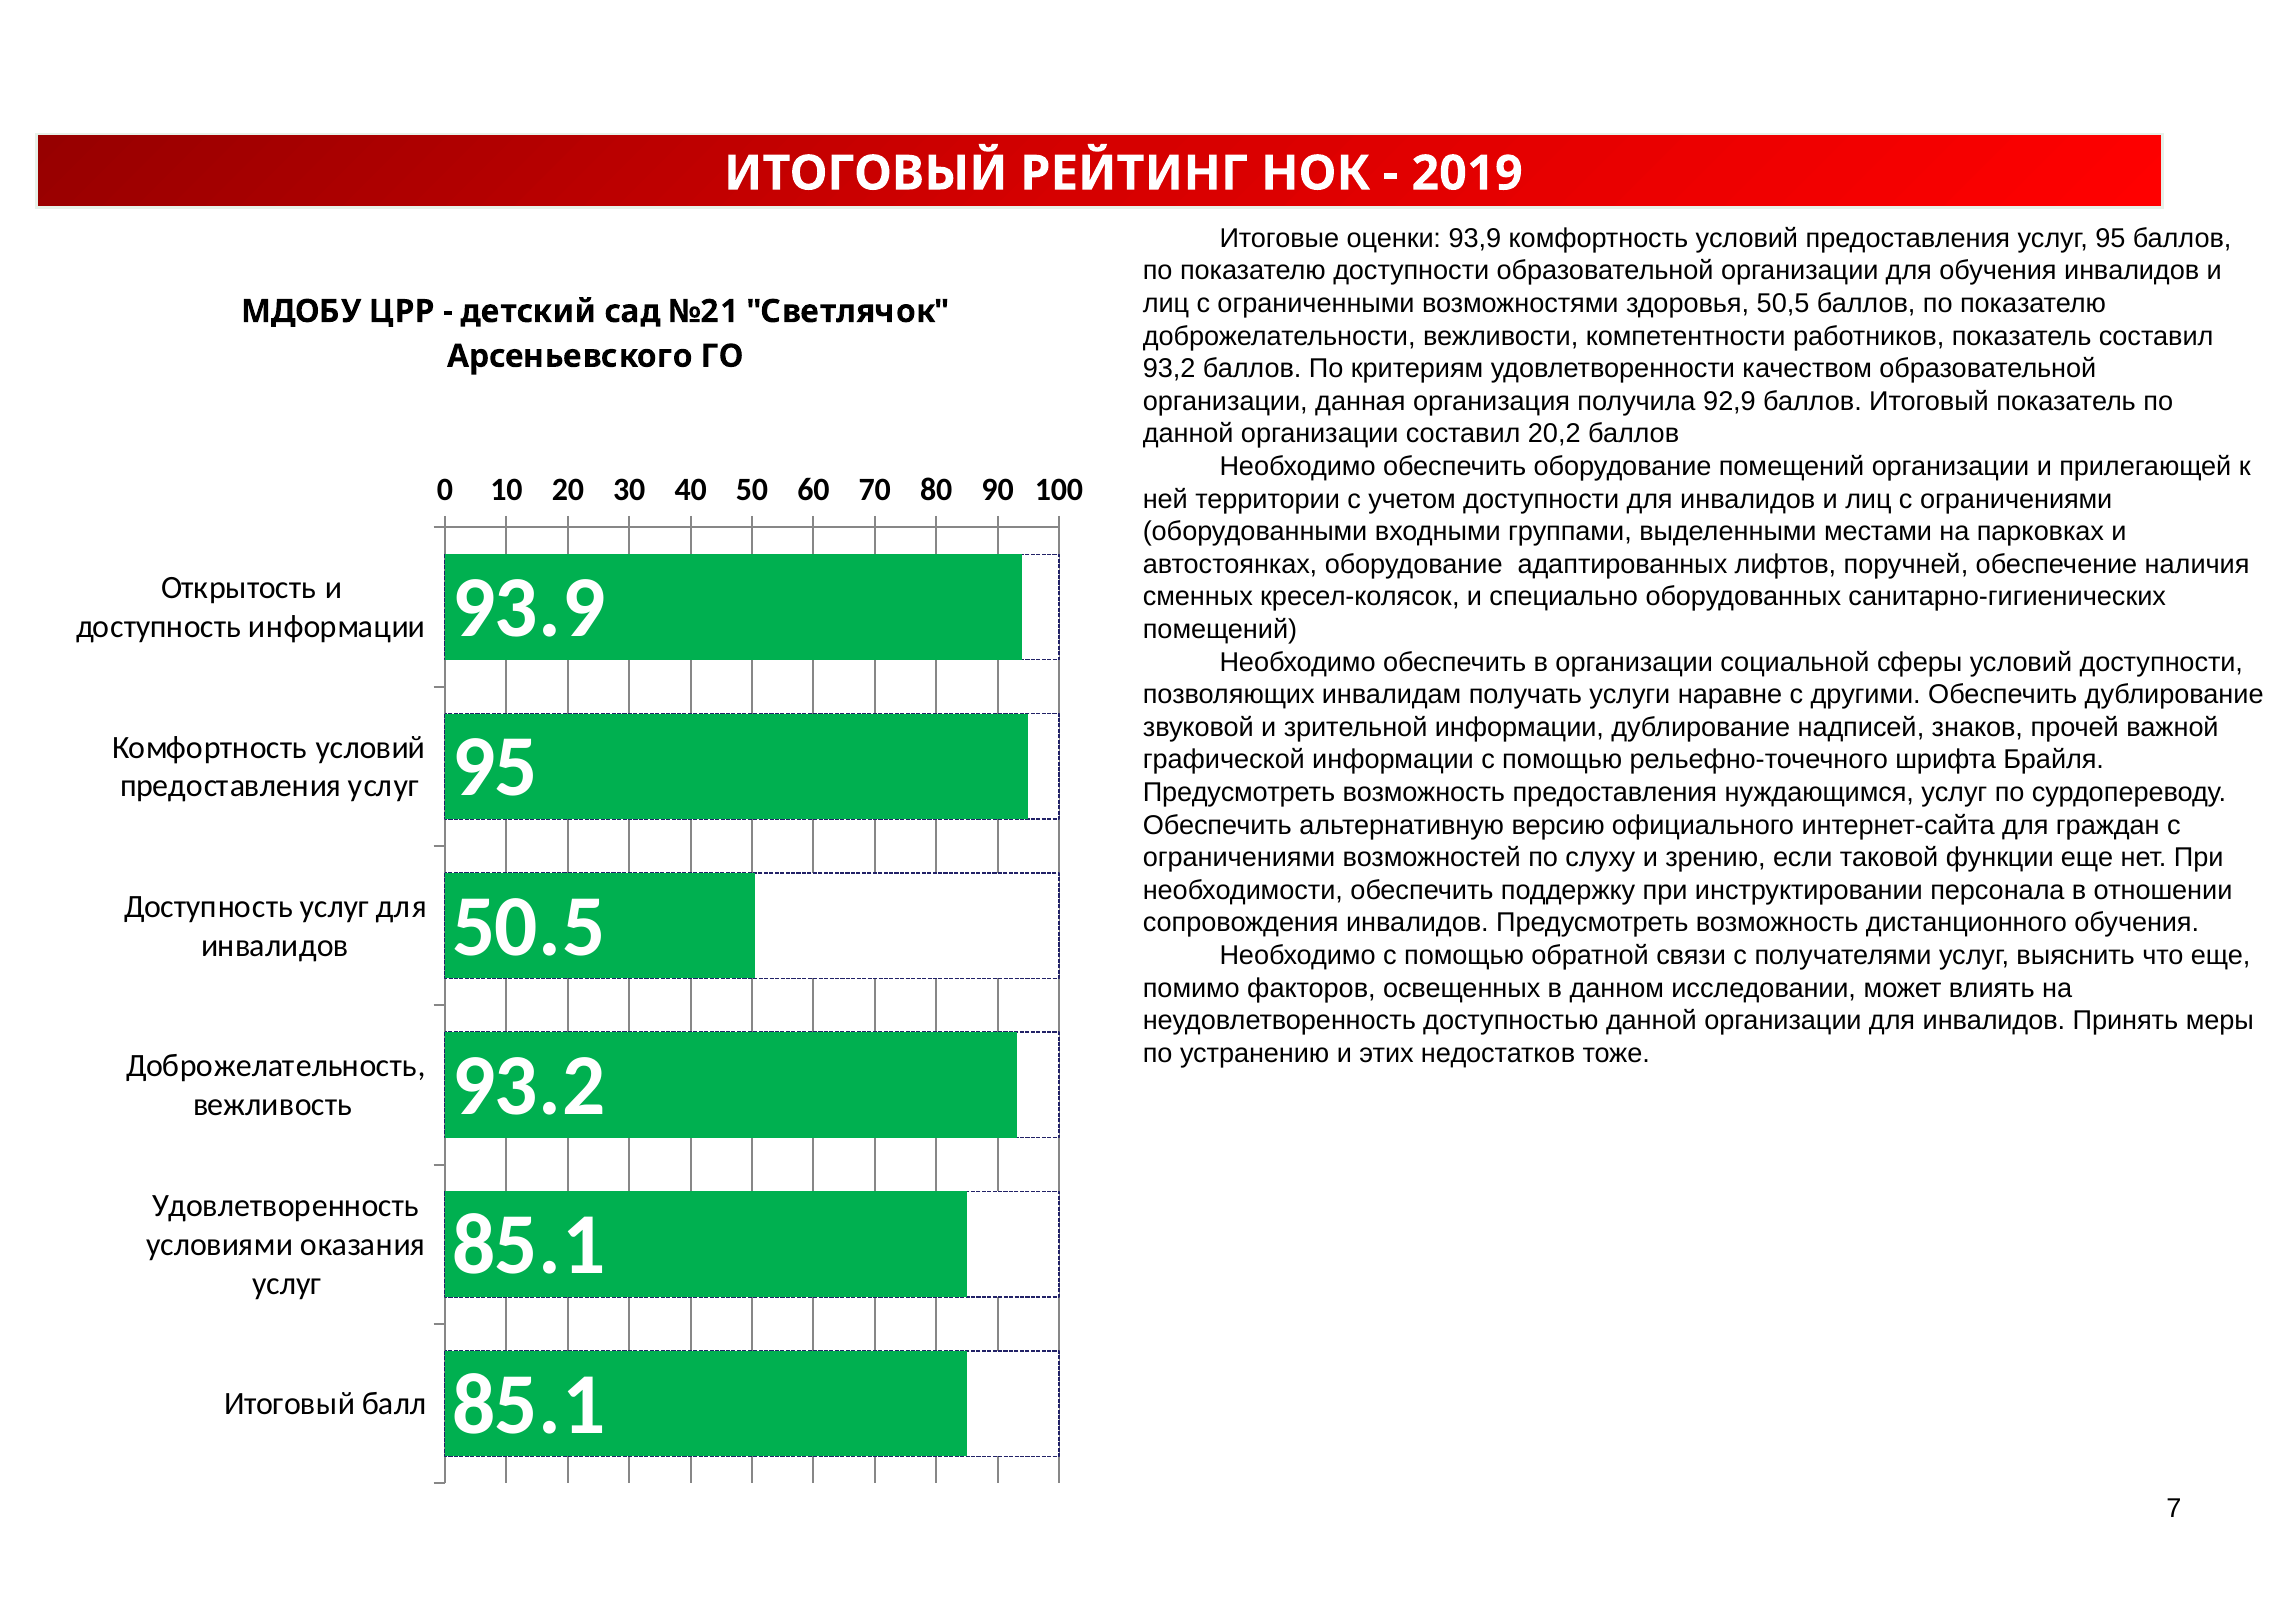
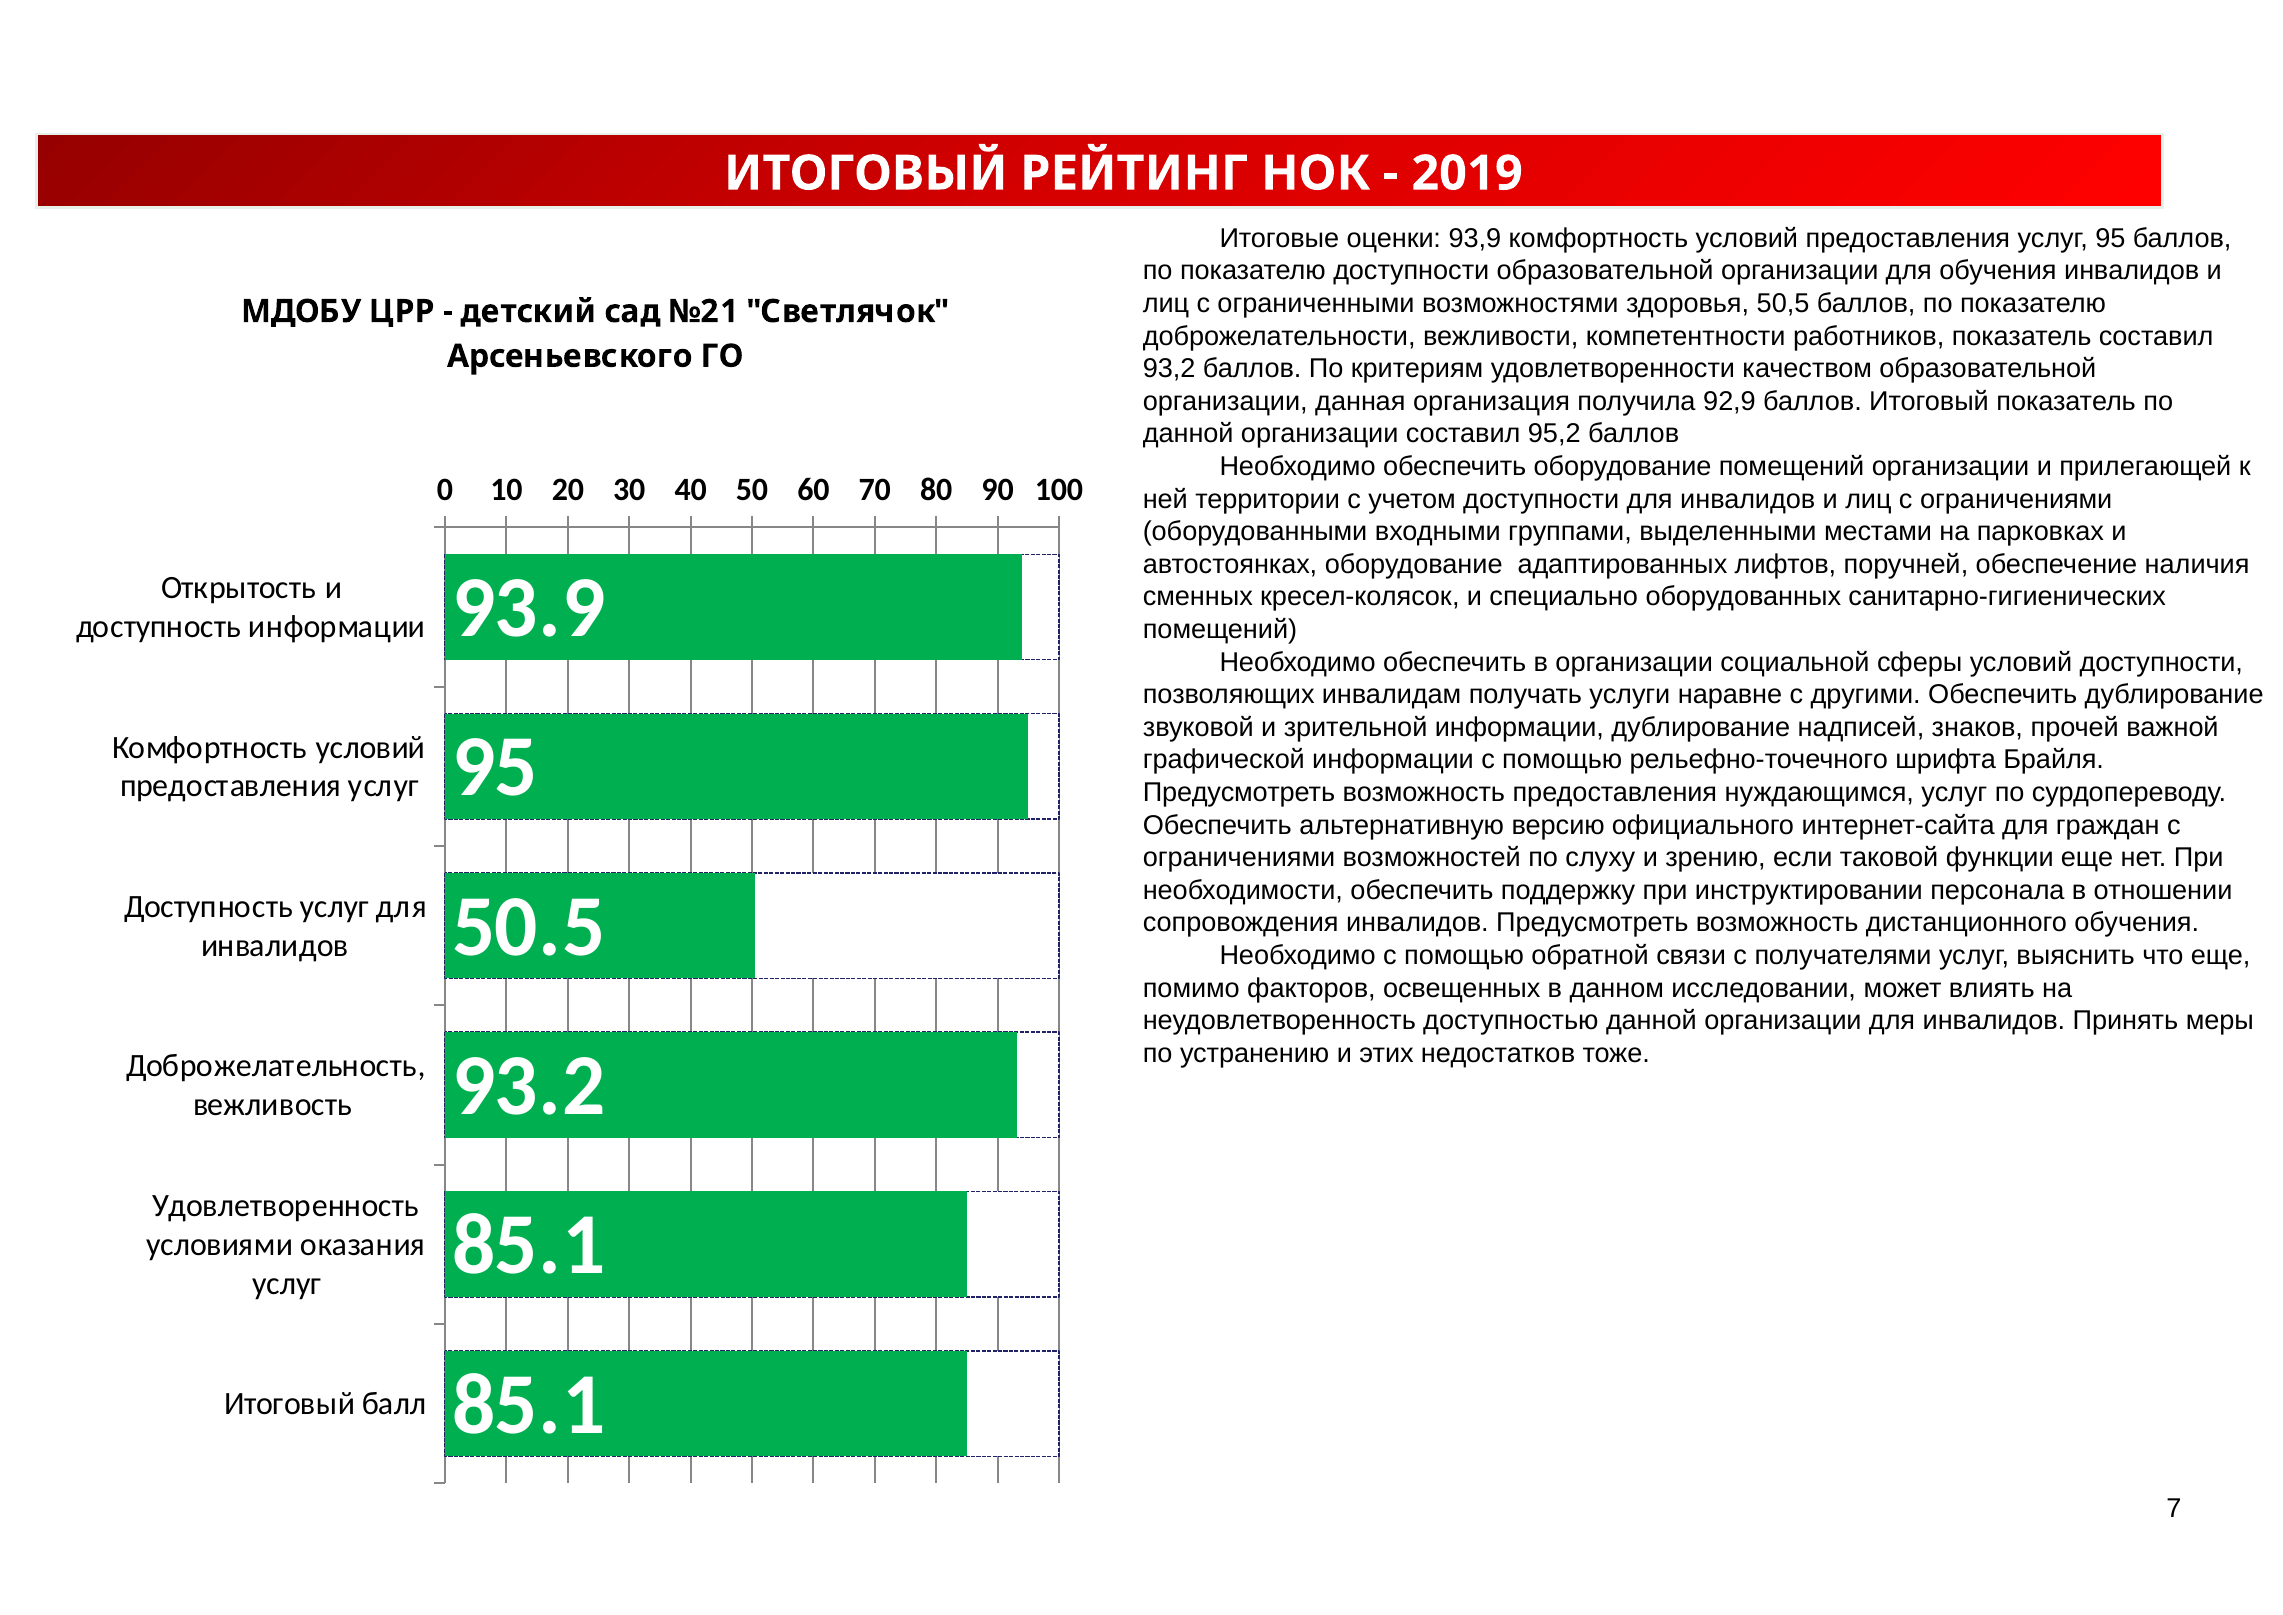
20,2: 20,2 -> 95,2
